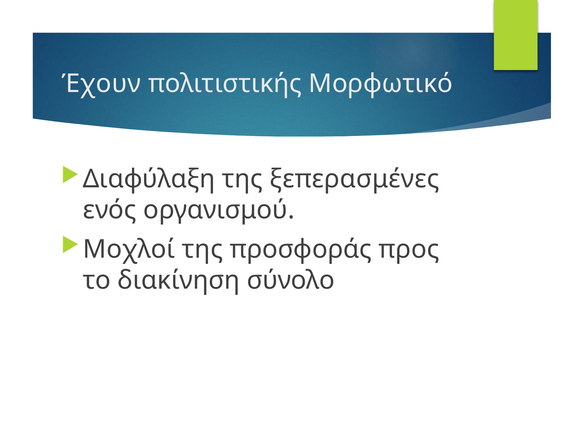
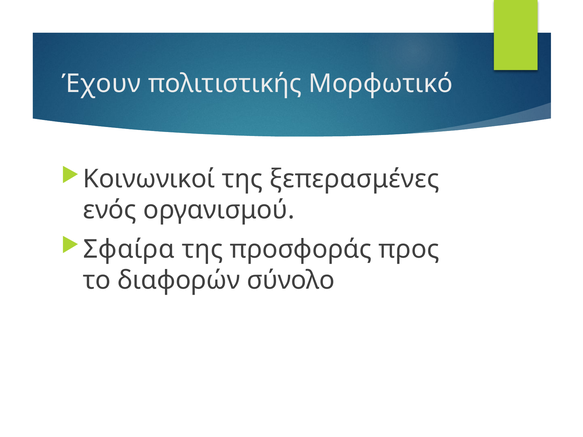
Διαφύλαξη: Διαφύλαξη -> Κοινωνικοί
Μοχλοί: Μοχλοί -> Σφαίρα
διακίνηση: διακίνηση -> διαφορών
